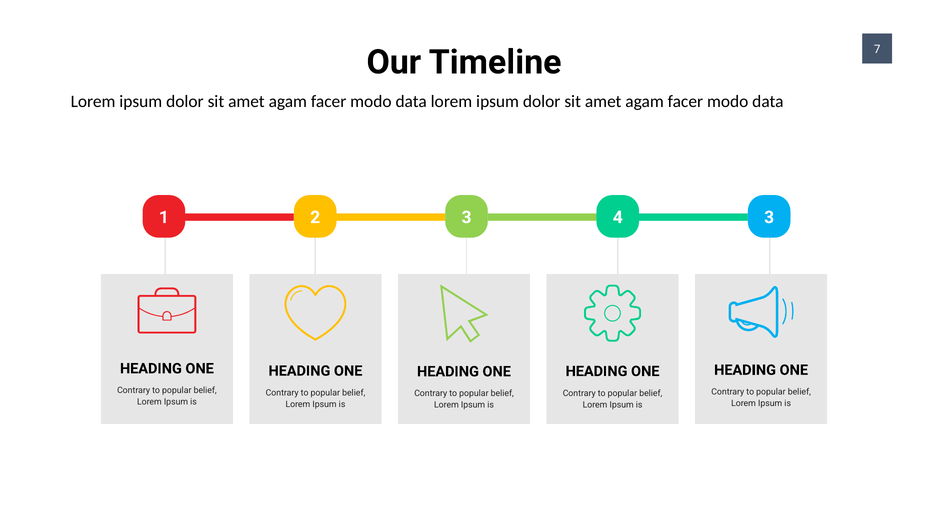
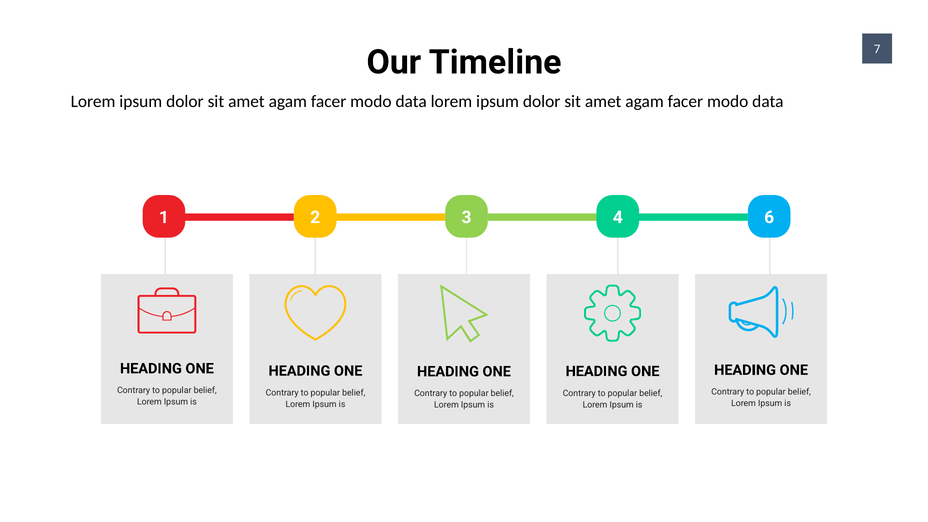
4 3: 3 -> 6
